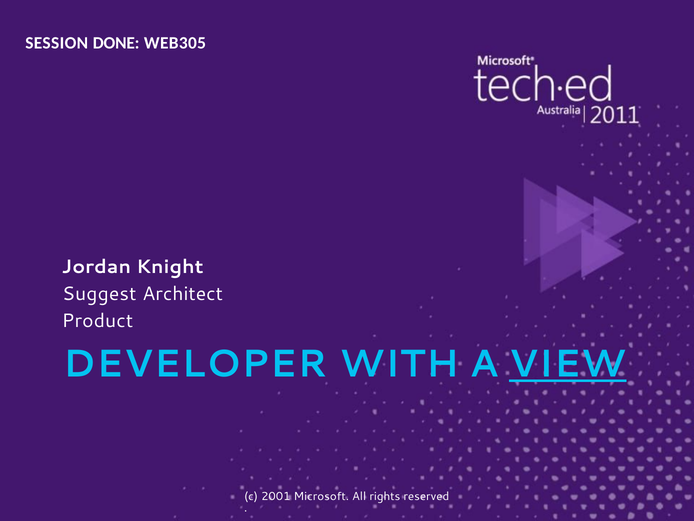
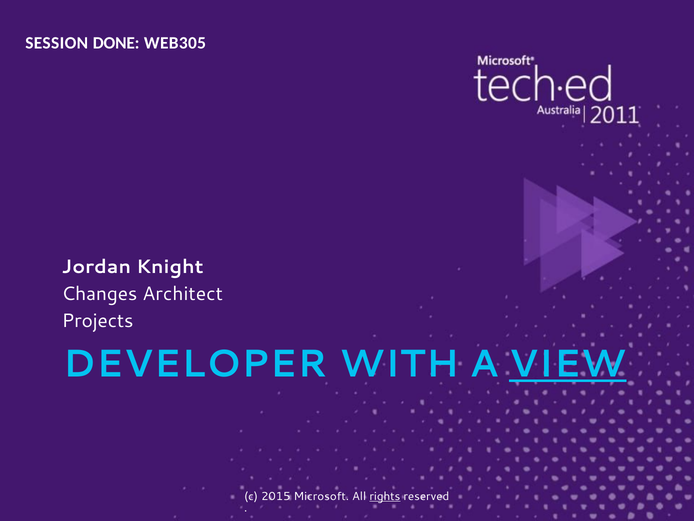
Suggest: Suggest -> Changes
Product: Product -> Projects
2001: 2001 -> 2015
rights underline: none -> present
